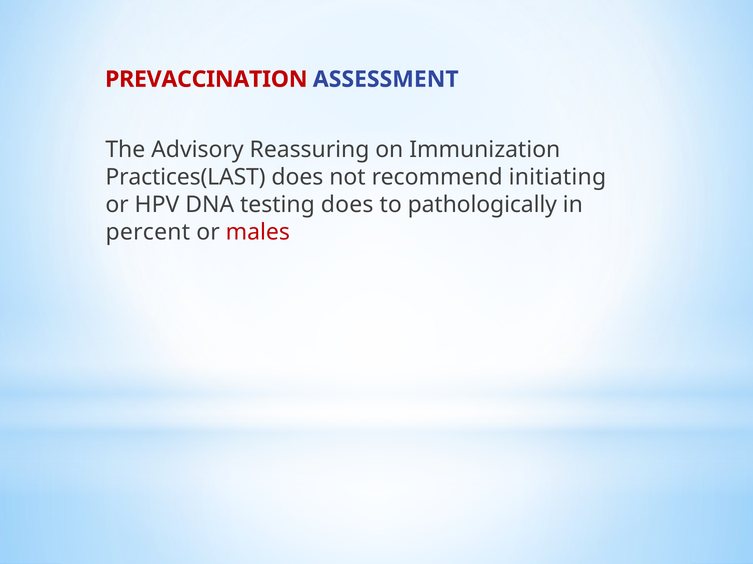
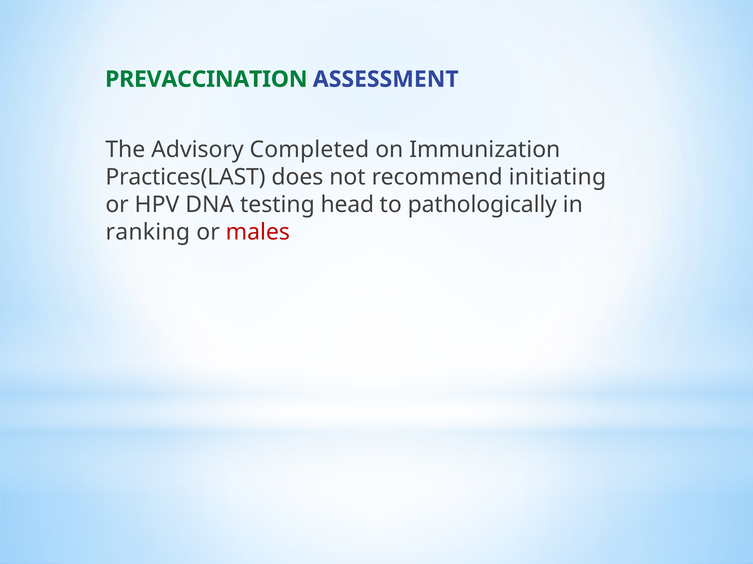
PREVACCINATION colour: red -> green
Reassuring: Reassuring -> Completed
testing does: does -> head
percent: percent -> ranking
